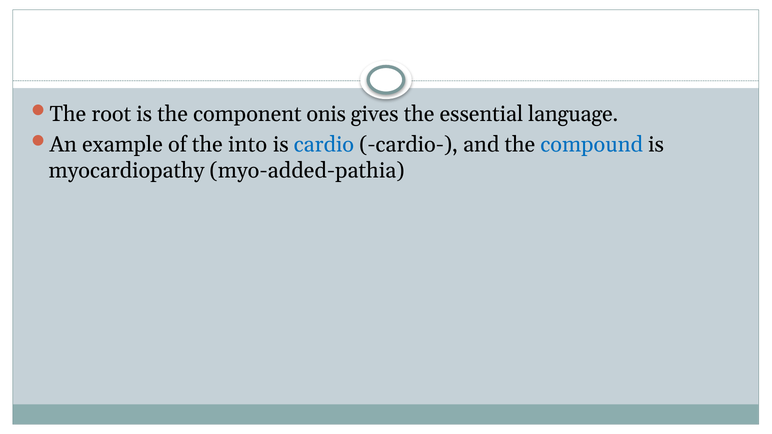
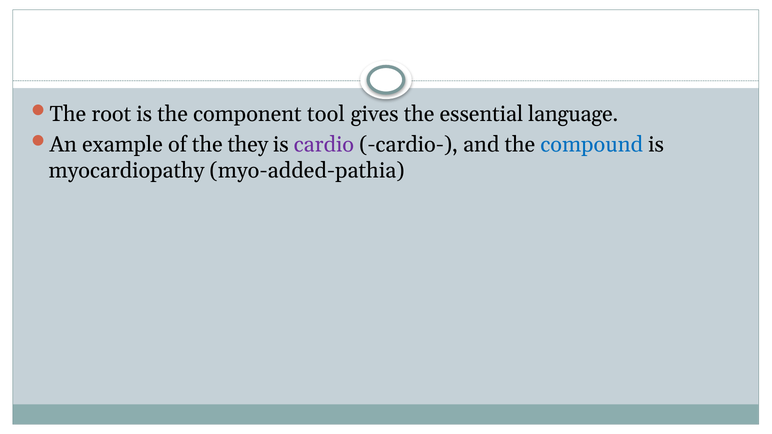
onis: onis -> tool
into: into -> they
cardio colour: blue -> purple
